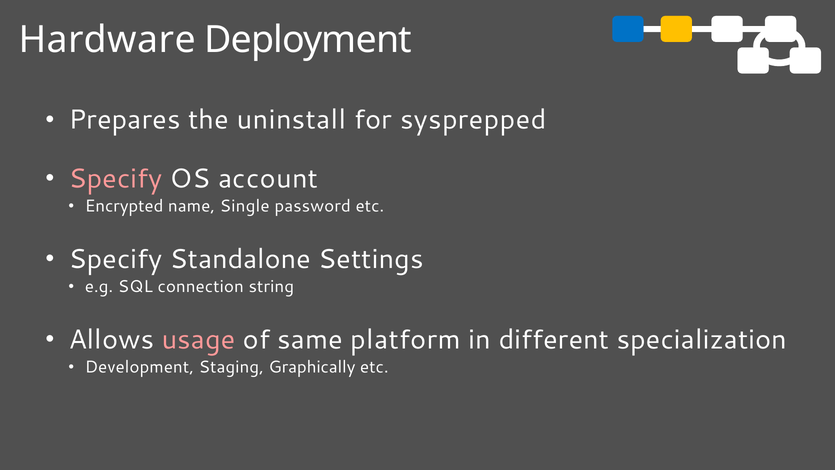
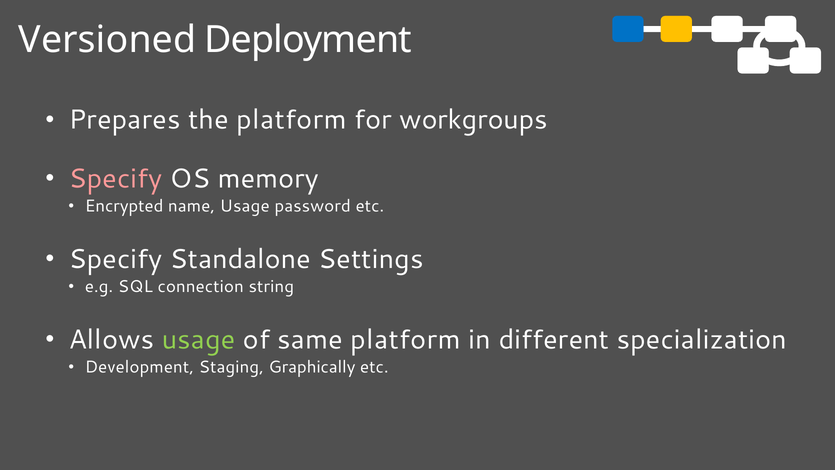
Hardware: Hardware -> Versioned
the uninstall: uninstall -> platform
sysprepped: sysprepped -> workgroups
account: account -> memory
name Single: Single -> Usage
usage at (198, 340) colour: pink -> light green
